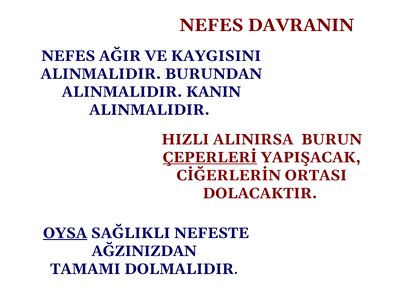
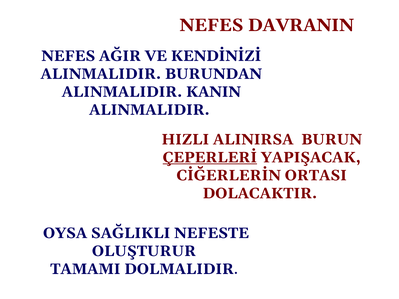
KAYGISINI: KAYGISINI -> KENDİNİZİ
OYSA underline: present -> none
AĞZINIZDAN: AĞZINIZDAN -> OLUŞTURUR
